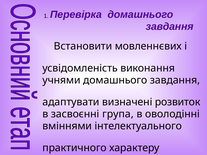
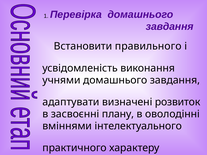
мовленнєвих: мовленнєвих -> правильного
група: група -> плану
